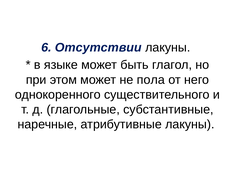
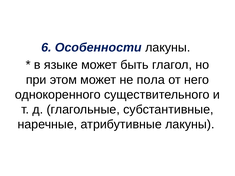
Отсутствии: Отсутствии -> Особенности
